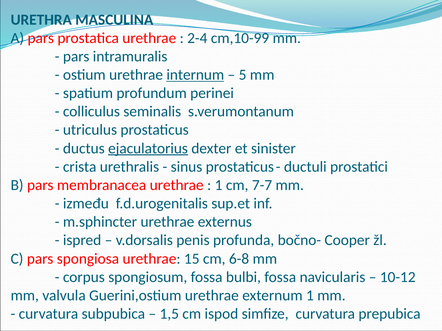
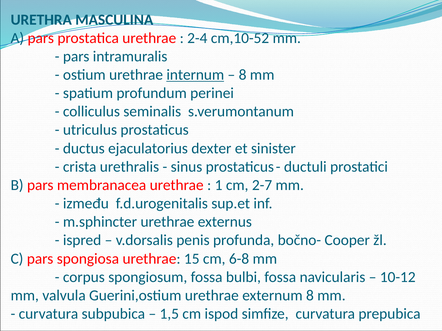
cm,10-99: cm,10-99 -> cm,10-52
5 at (243, 75): 5 -> 8
ejaculatorius underline: present -> none
7-7: 7-7 -> 2-7
externum 1: 1 -> 8
